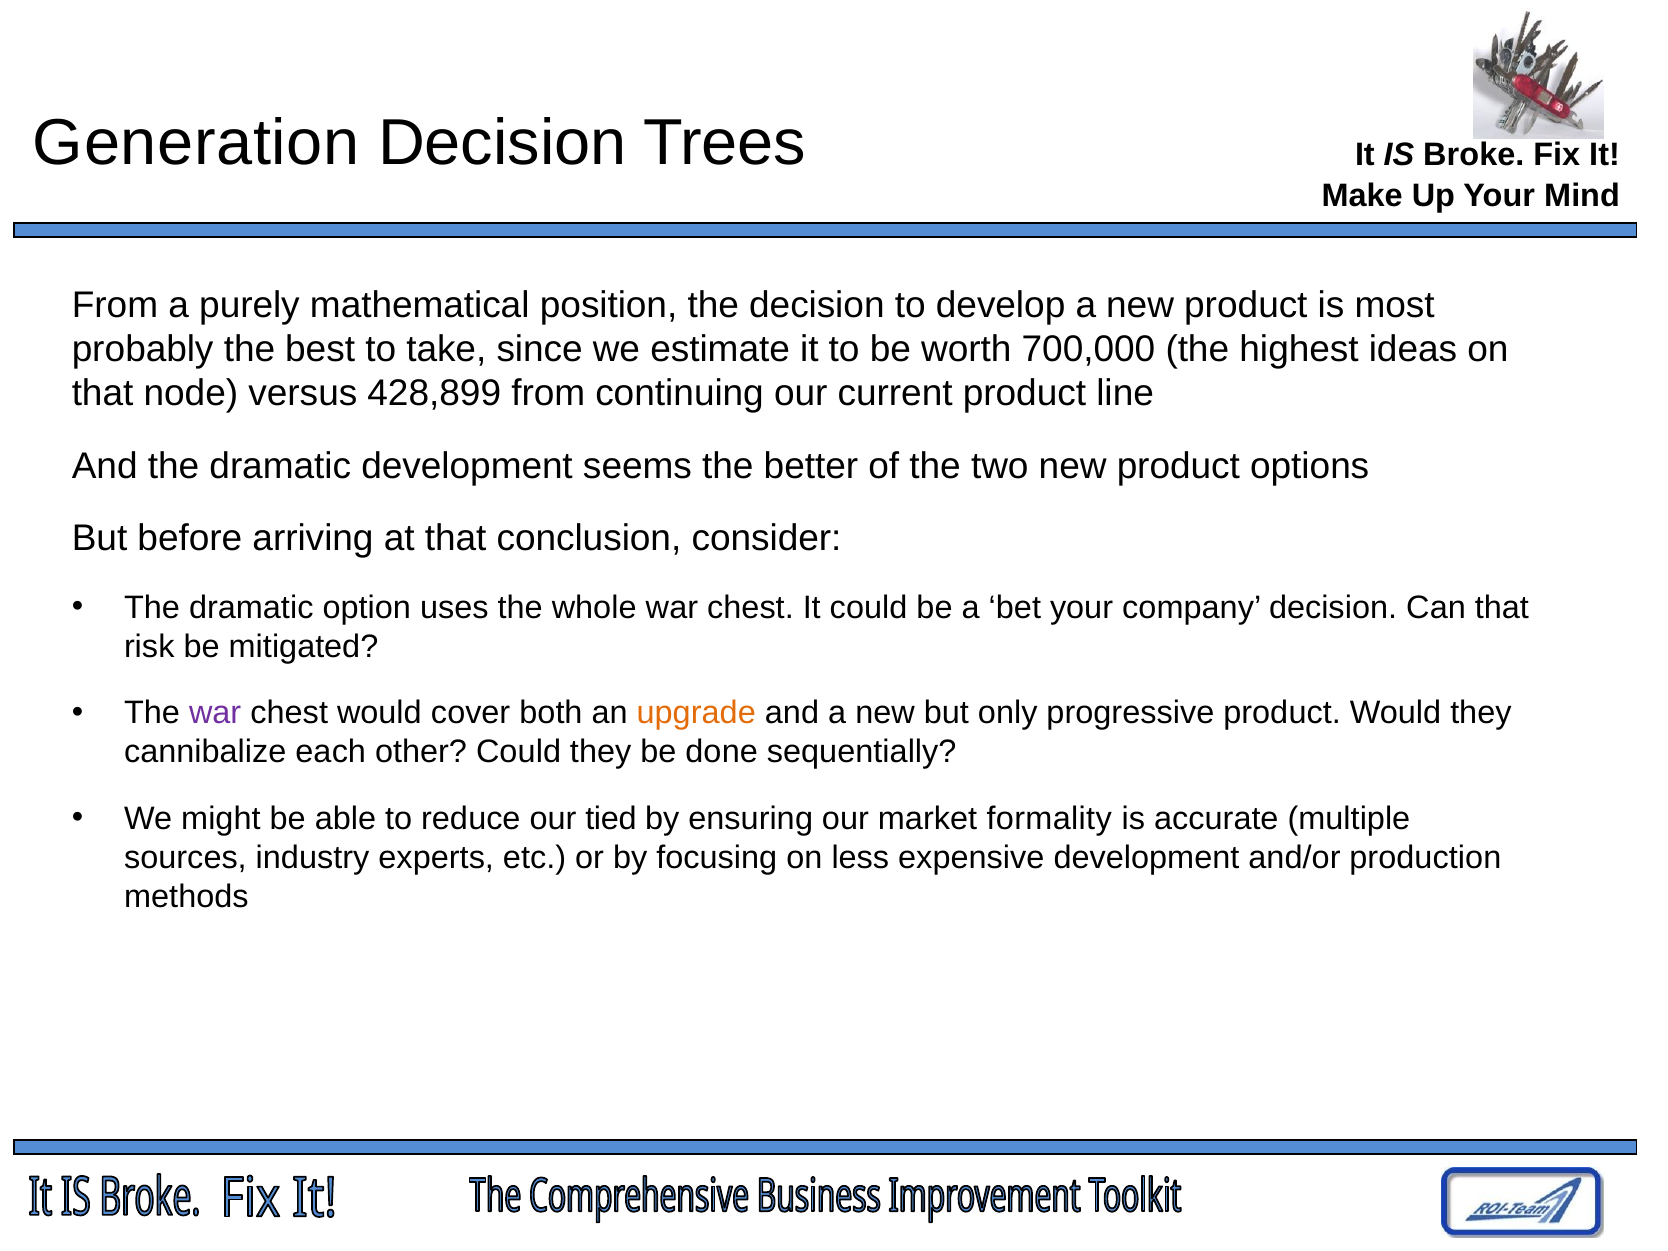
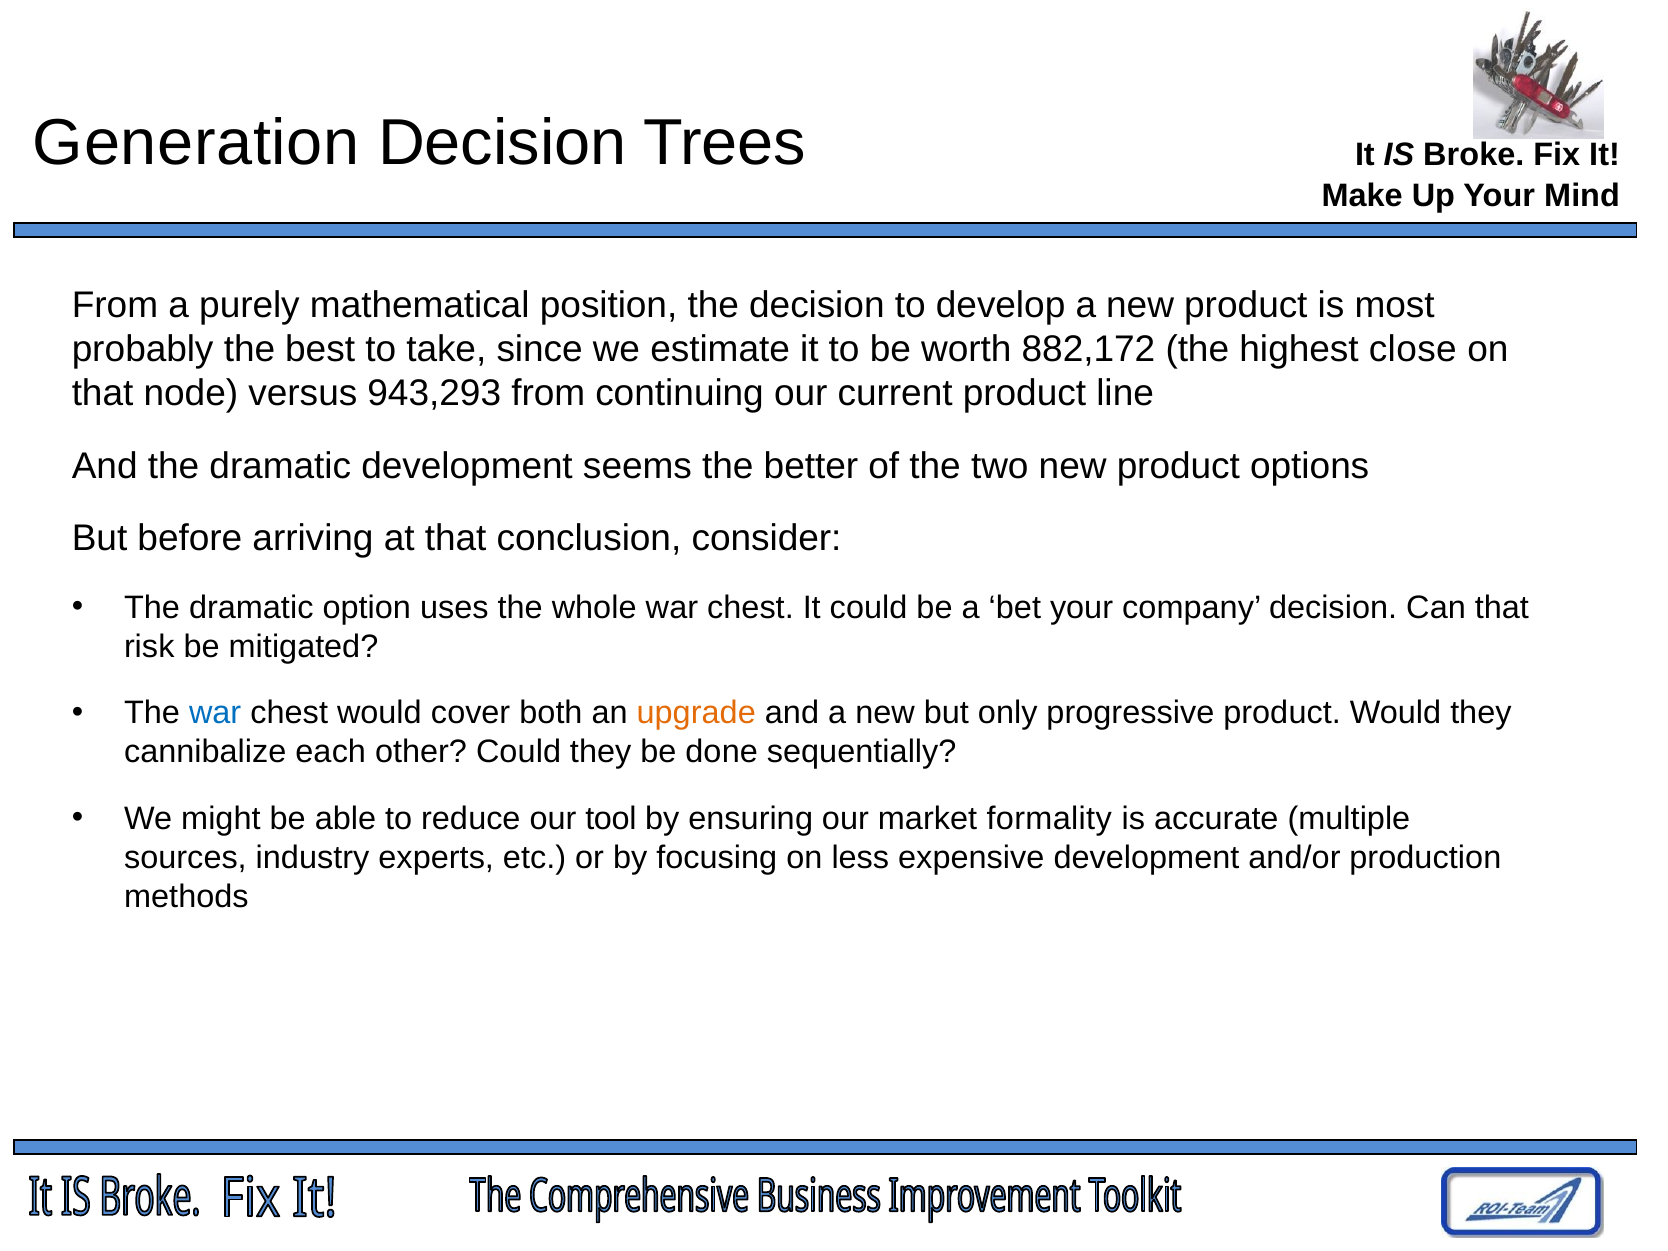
700,000: 700,000 -> 882,172
ideas: ideas -> close
428,899: 428,899 -> 943,293
war at (215, 713) colour: purple -> blue
tied: tied -> tool
